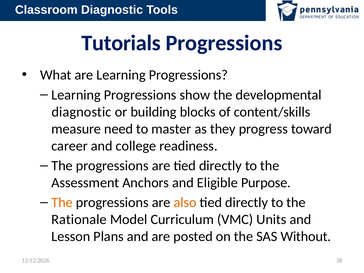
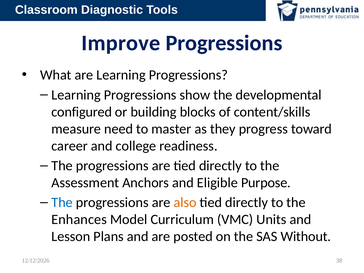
Tutorials: Tutorials -> Improve
diagnostic at (82, 112): diagnostic -> configured
The at (62, 202) colour: orange -> blue
Rationale: Rationale -> Enhances
